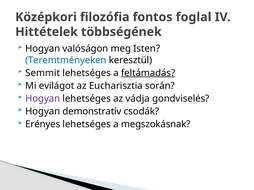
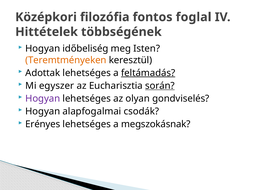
valóságon: valóságon -> időbeliség
Teremtményeken colour: blue -> orange
Semmit: Semmit -> Adottak
evilágot: evilágot -> egyszer
során underline: none -> present
vádja: vádja -> olyan
demonstratív: demonstratív -> alapfogalmai
